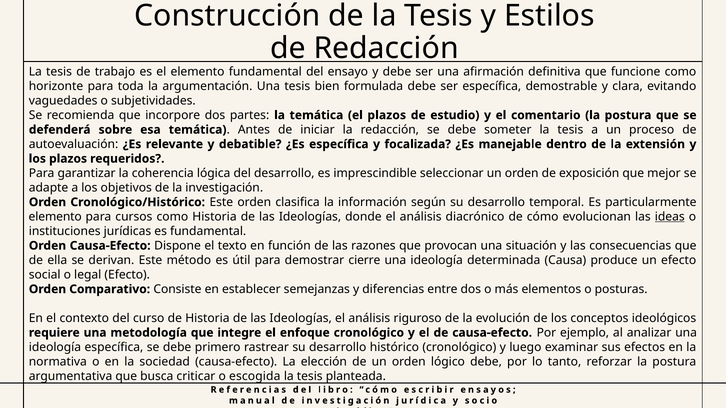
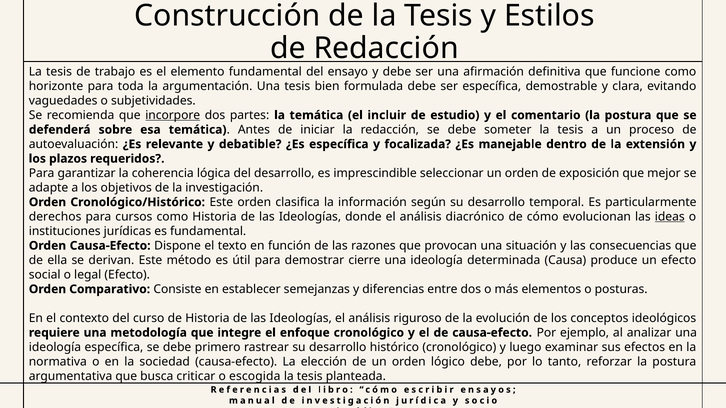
incorpore underline: none -> present
el plazos: plazos -> incluir
elemento at (55, 217): elemento -> derechos
